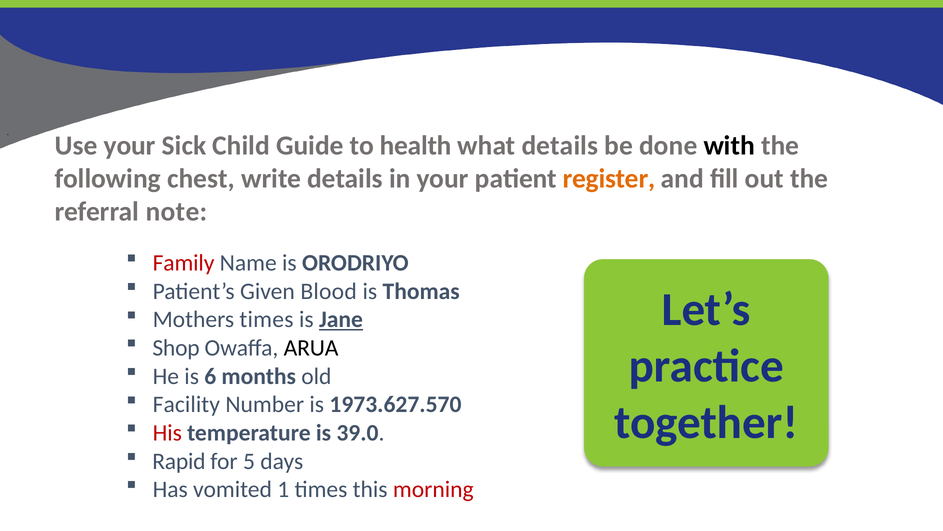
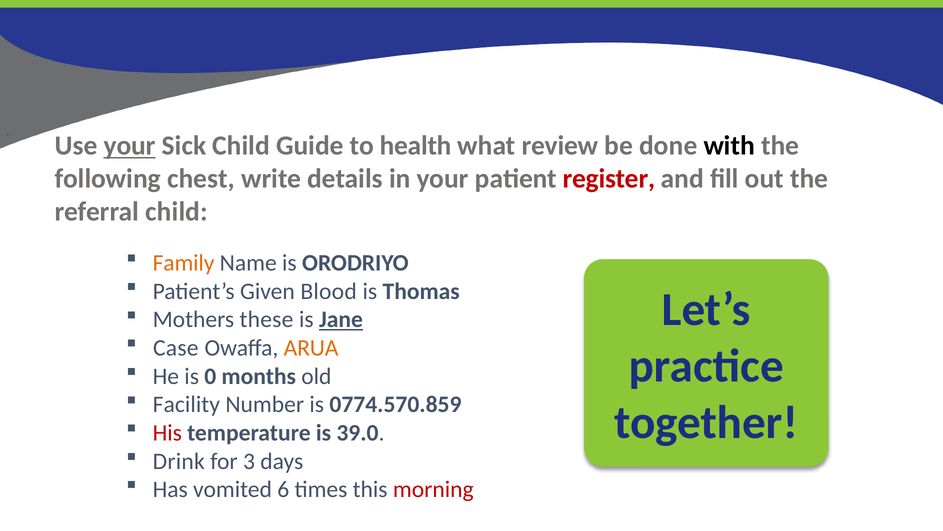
your at (130, 146) underline: none -> present
what details: details -> review
register colour: orange -> red
referral note: note -> child
Family colour: red -> orange
Mothers times: times -> these
Shop: Shop -> Case
ARUA colour: black -> orange
6: 6 -> 0
1973.627.570: 1973.627.570 -> 0774.570.859
Rapid: Rapid -> Drink
5: 5 -> 3
1: 1 -> 6
